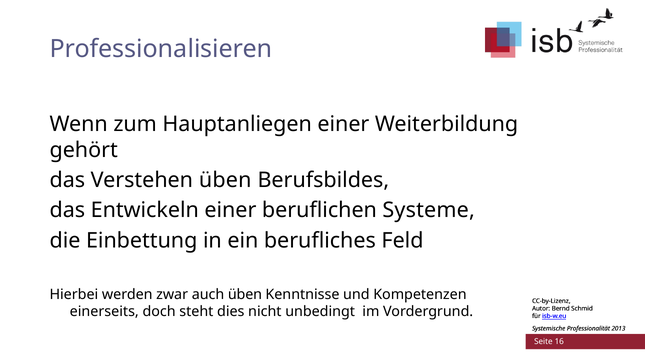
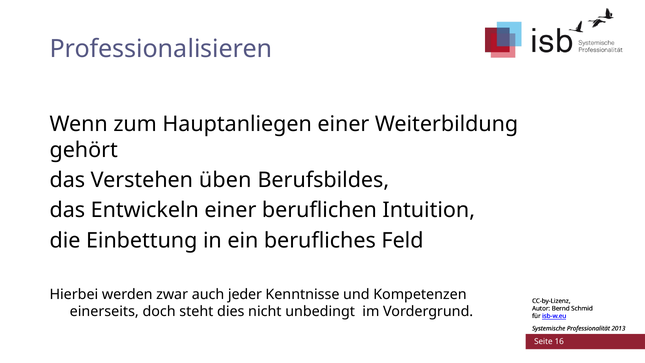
Systeme: Systeme -> Intuition
auch üben: üben -> jeder
